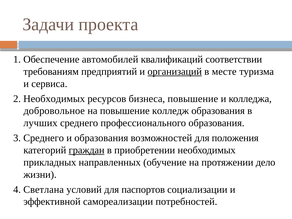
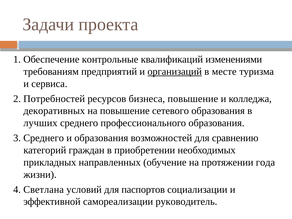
автомобилей: автомобилей -> контрольные
соответствии: соответствии -> изменениями
2 Необходимых: Необходимых -> Потребностей
добровольное: добровольное -> декоративных
колледж: колледж -> сетевого
положения: положения -> сравнению
граждан underline: present -> none
дело: дело -> года
потребностей: потребностей -> руководитель
